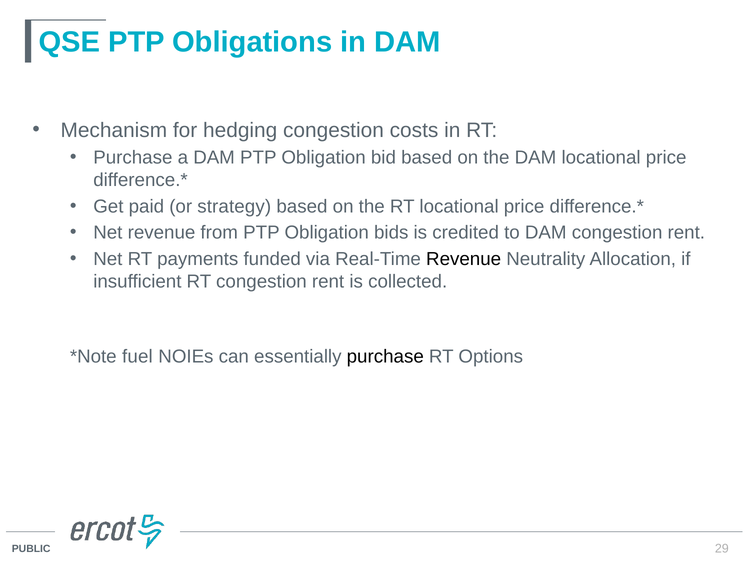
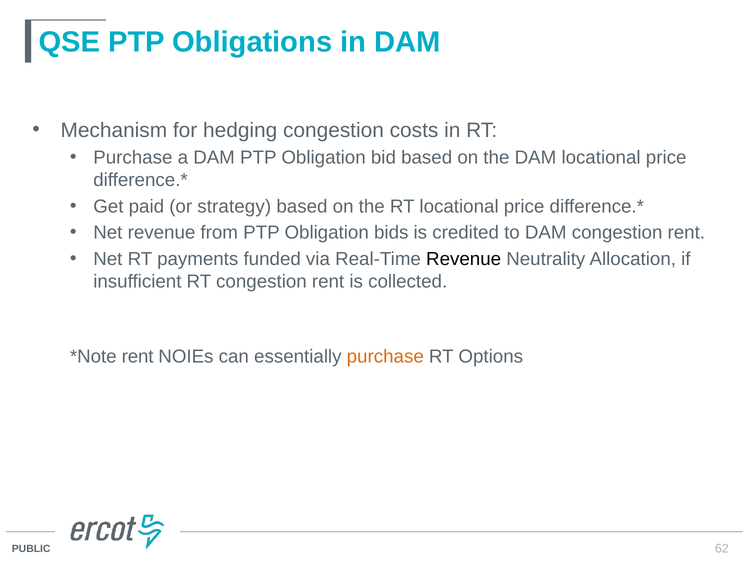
fuel at (137, 356): fuel -> rent
purchase at (385, 356) colour: black -> orange
29: 29 -> 62
